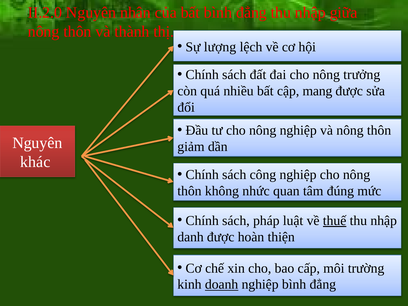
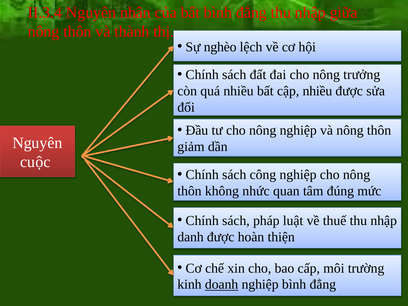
II.2.0: II.2.0 -> II.3.4
lượng: lượng -> nghèo
cập mang: mang -> nhiều
khác: khác -> cuộc
thuế underline: present -> none
